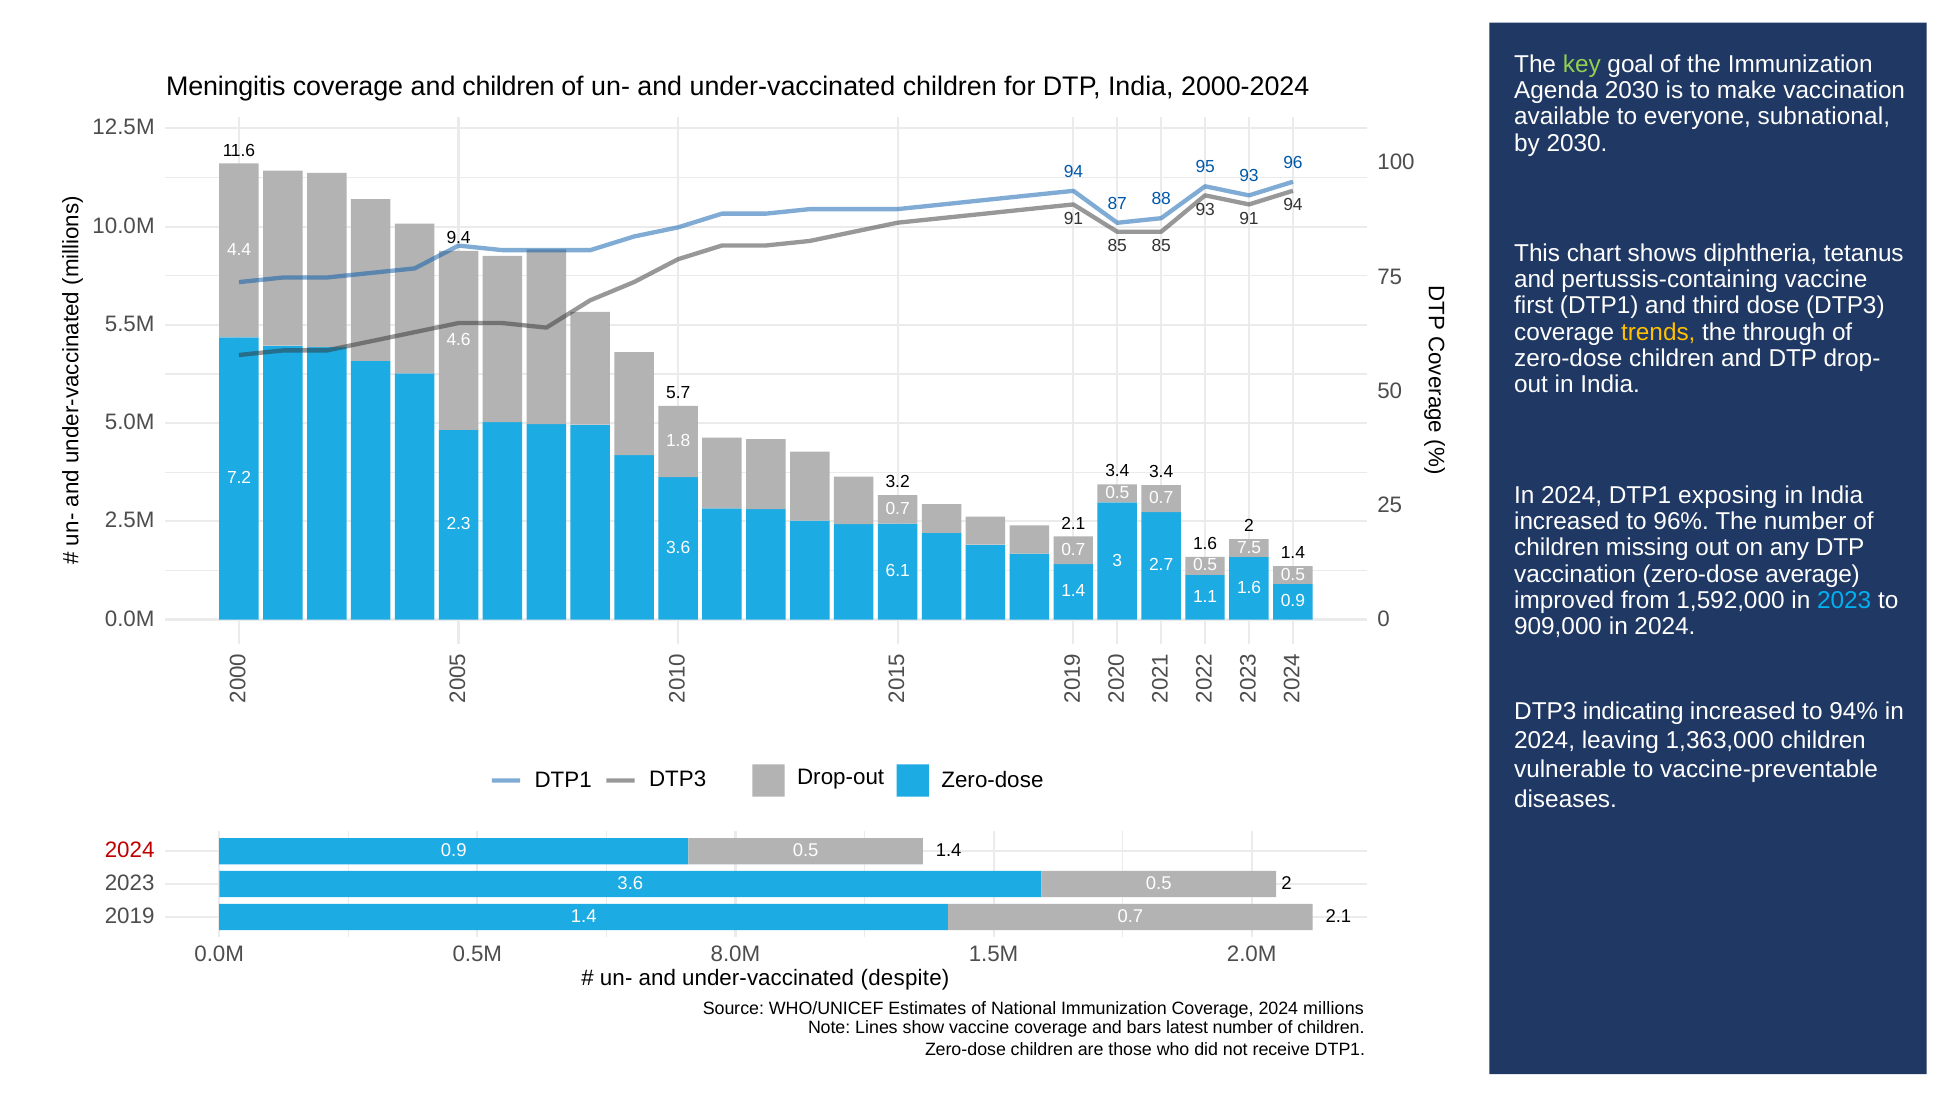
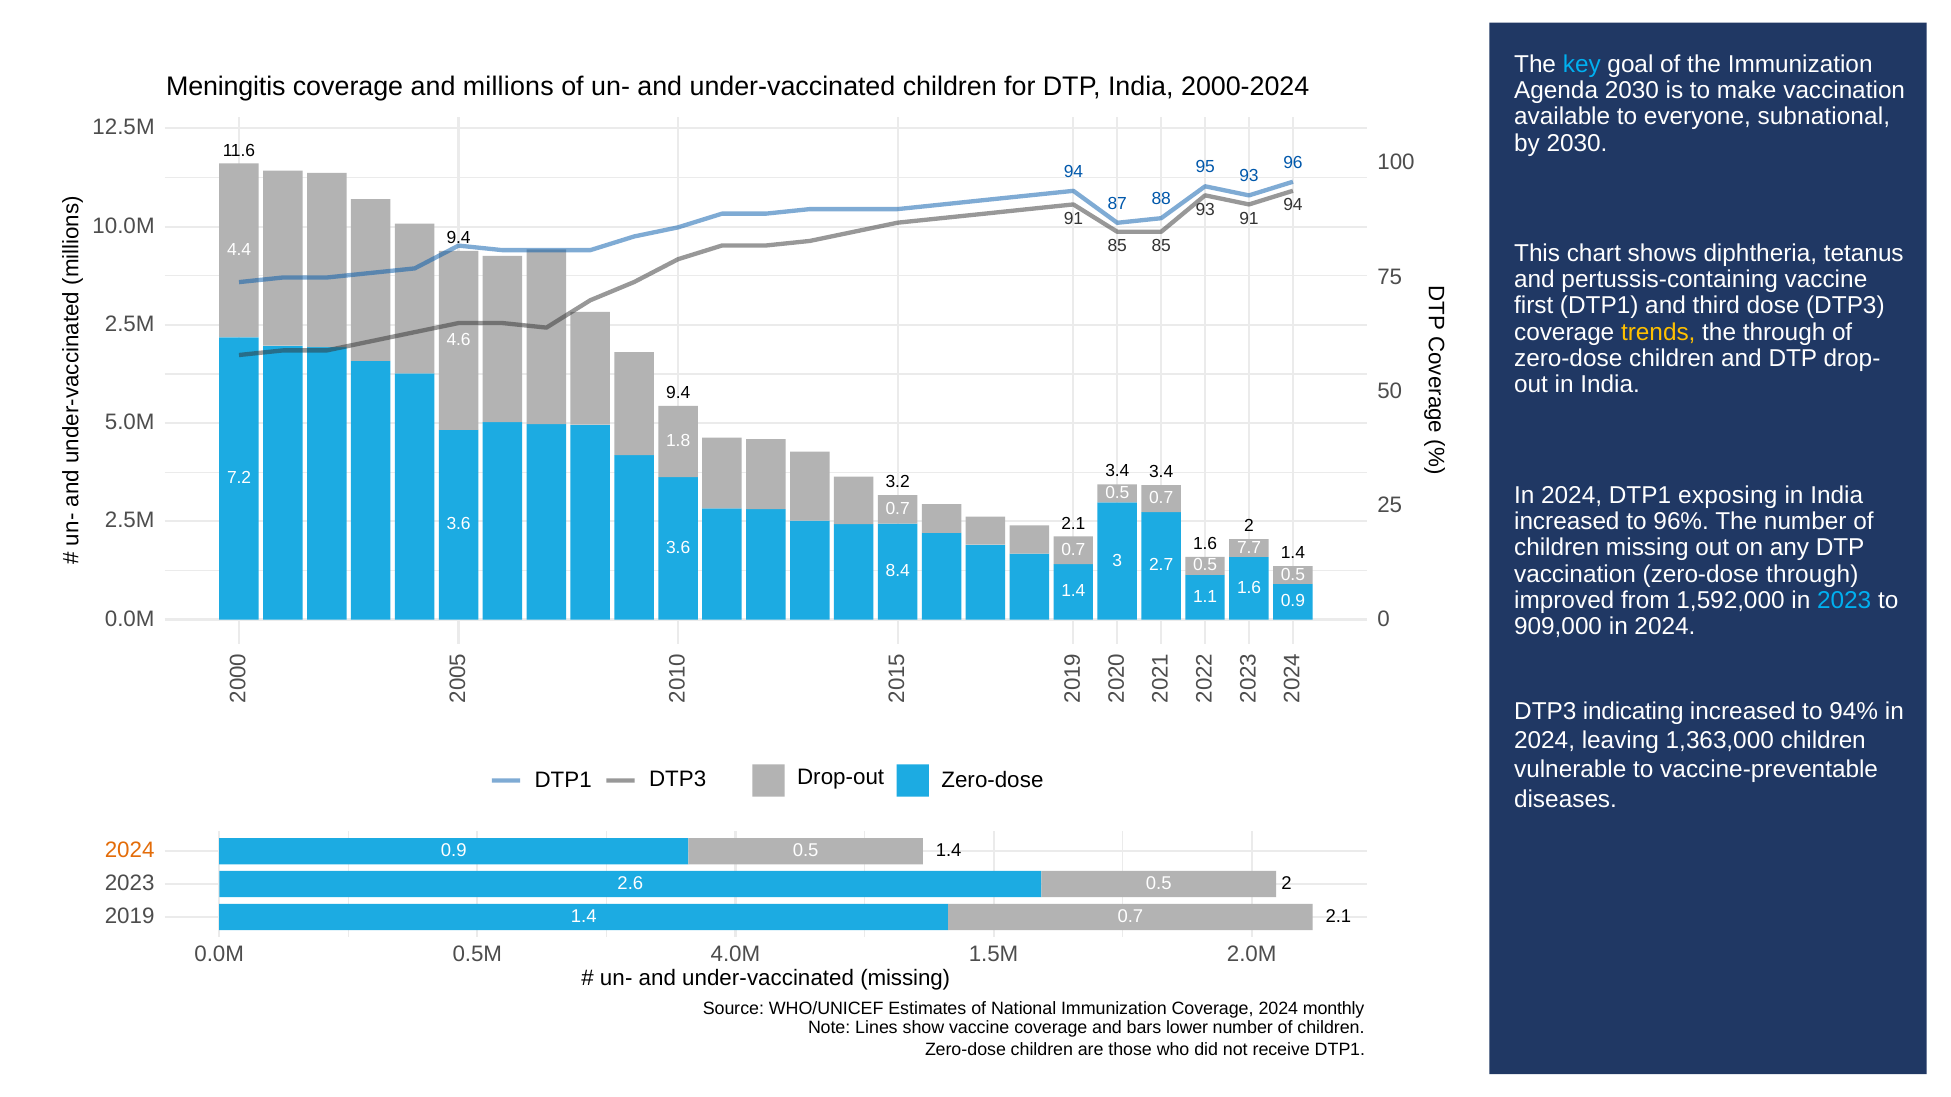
key colour: light green -> light blue
and children: children -> millions
5.5M at (130, 324): 5.5M -> 2.5M
5.7 at (678, 393): 5.7 -> 9.4
2.3 at (459, 524): 2.3 -> 3.6
7.5: 7.5 -> 7.7
6.1: 6.1 -> 8.4
zero-dose average: average -> through
2024 at (130, 851) colour: red -> orange
3.6 at (630, 884): 3.6 -> 2.6
8.0M: 8.0M -> 4.0M
under-vaccinated despite: despite -> missing
millions: millions -> monthly
latest: latest -> lower
